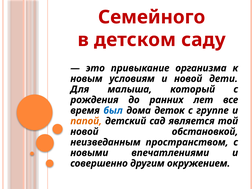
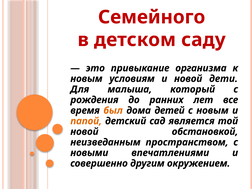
был colour: blue -> orange
деток: деток -> детей
с группе: группе -> новым
